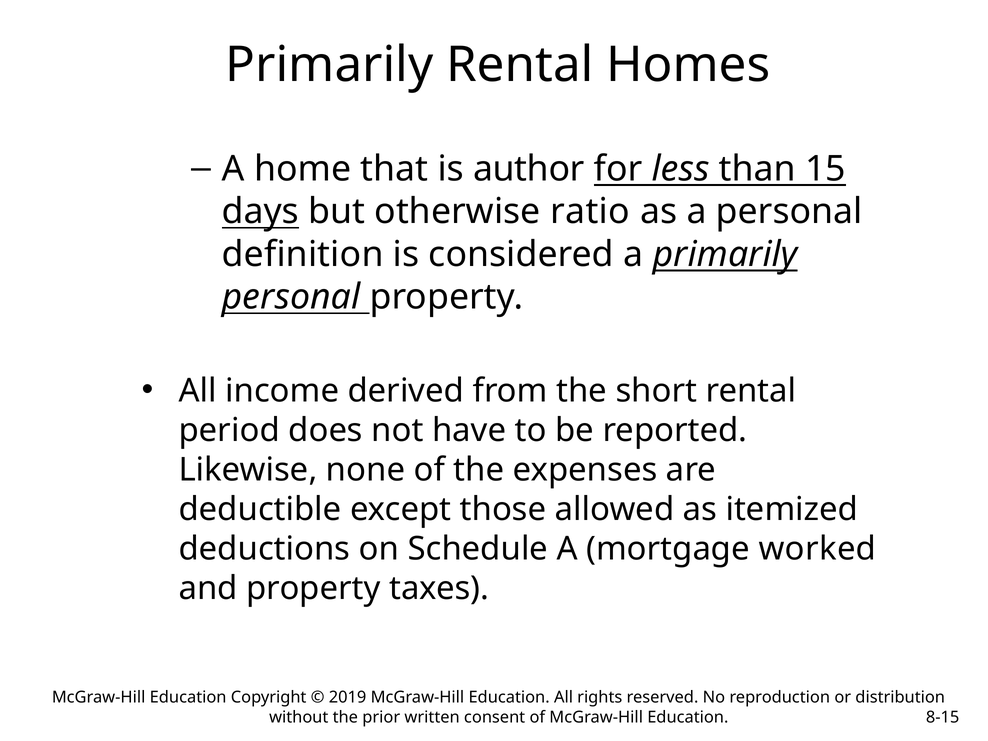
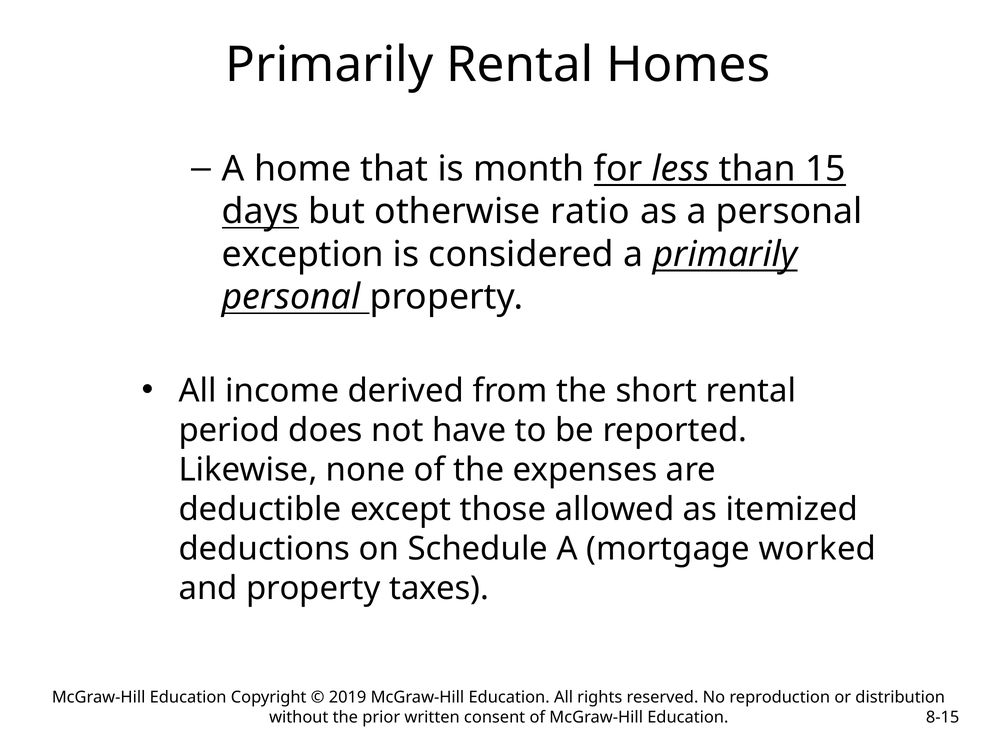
author: author -> month
definition: definition -> exception
